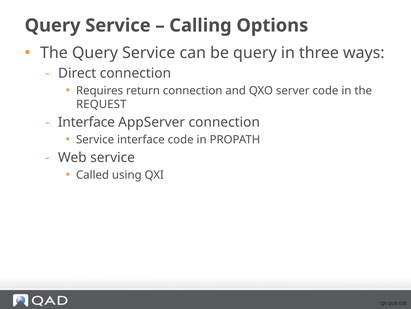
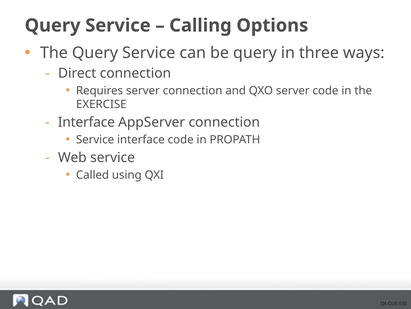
Requires return: return -> server
REQUEST: REQUEST -> EXERCISE
